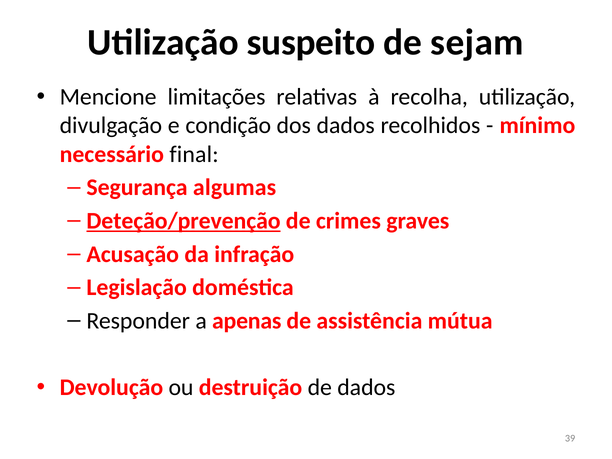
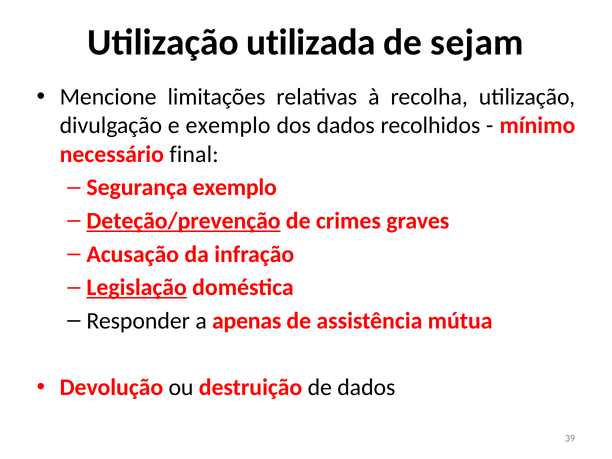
suspeito: suspeito -> utilizada
e condição: condição -> exemplo
Segurança algumas: algumas -> exemplo
Legislação underline: none -> present
